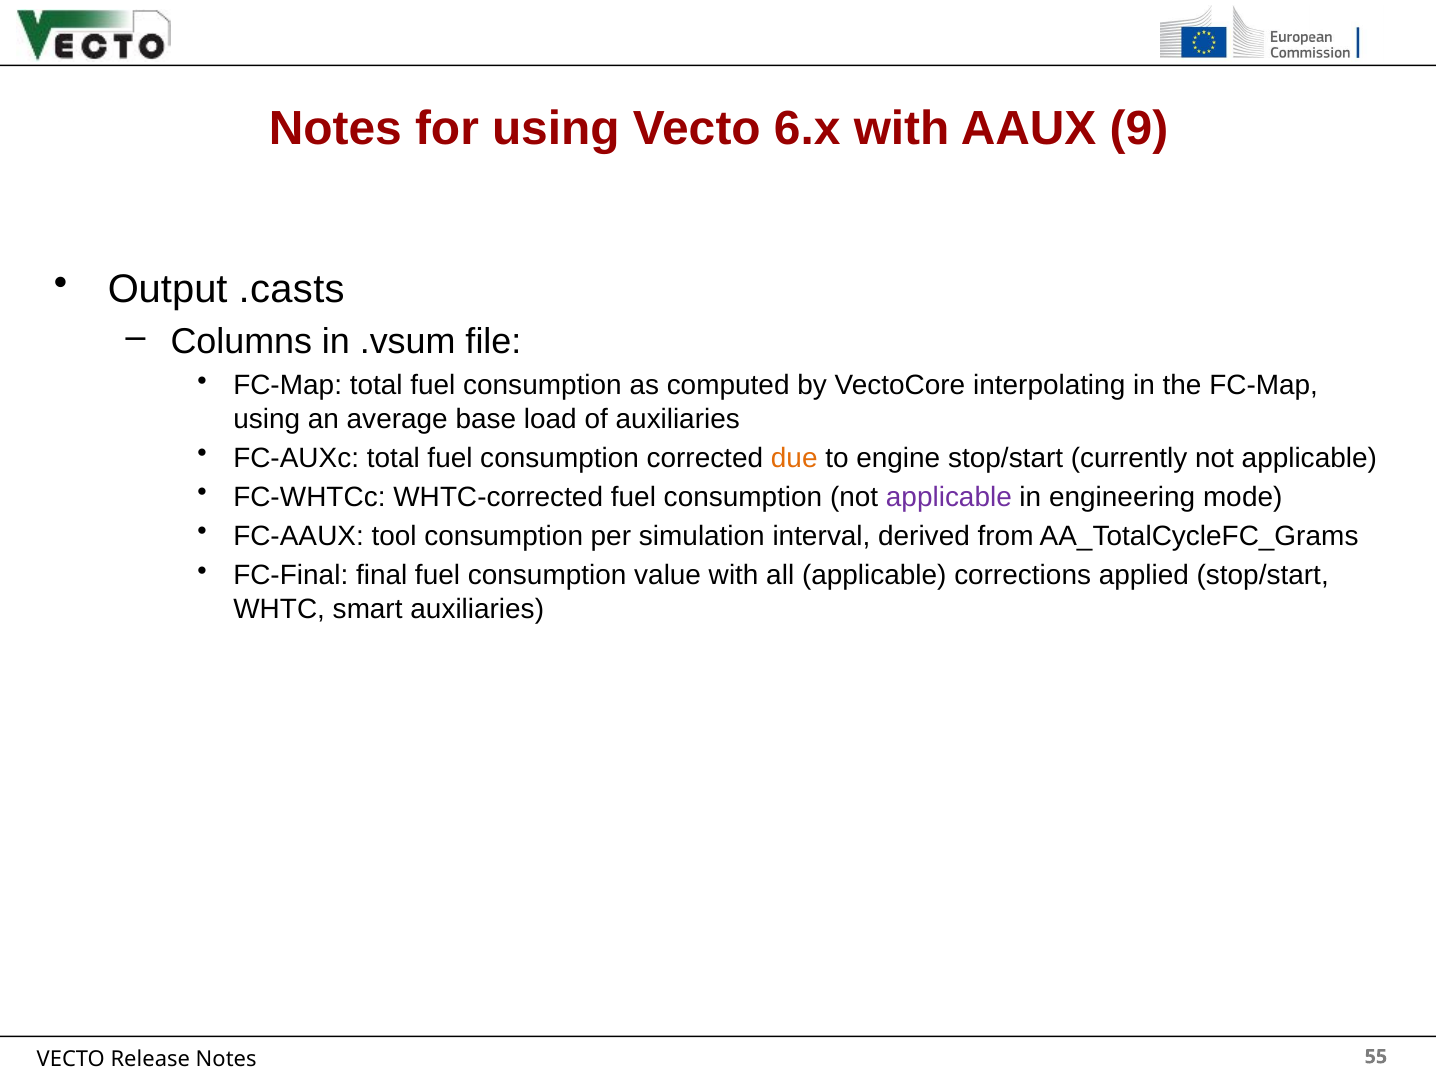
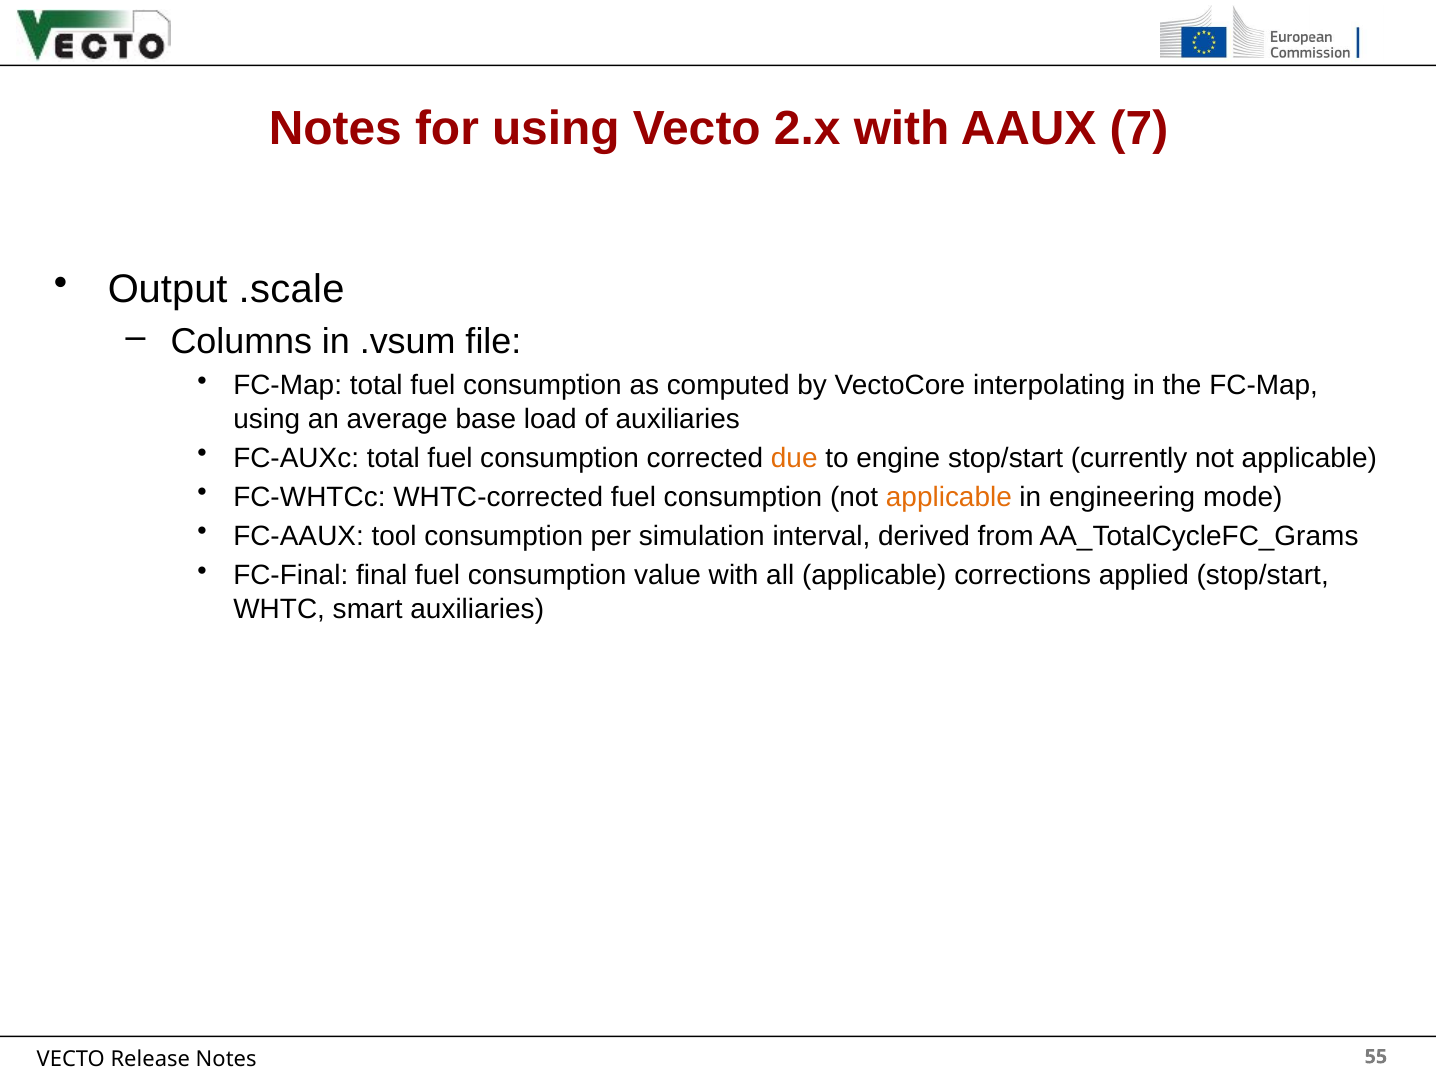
6.x: 6.x -> 2.x
9: 9 -> 7
.casts: .casts -> .scale
applicable at (949, 497) colour: purple -> orange
